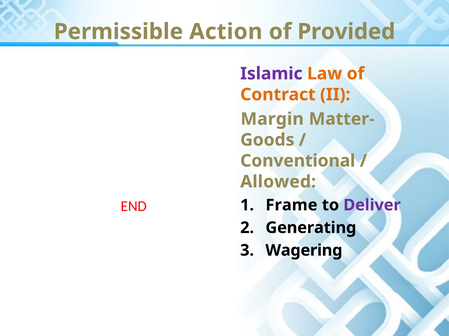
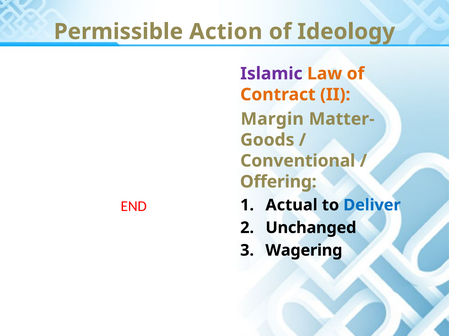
Provided: Provided -> Ideology
Allowed: Allowed -> Offering
Frame: Frame -> Actual
Deliver colour: purple -> blue
Generating: Generating -> Unchanged
